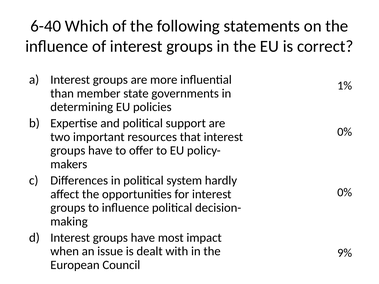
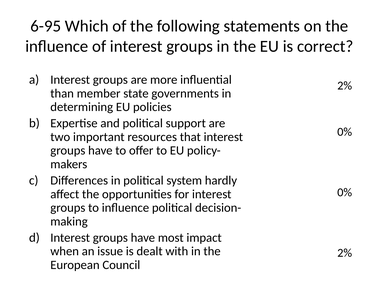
6-40: 6-40 -> 6-95
1% at (345, 86): 1% -> 2%
9% at (345, 253): 9% -> 2%
